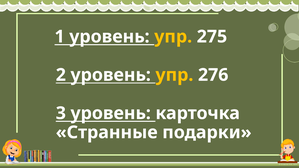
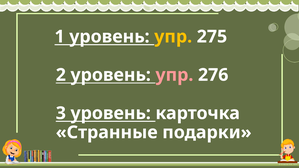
упр at (174, 75) colour: yellow -> pink
